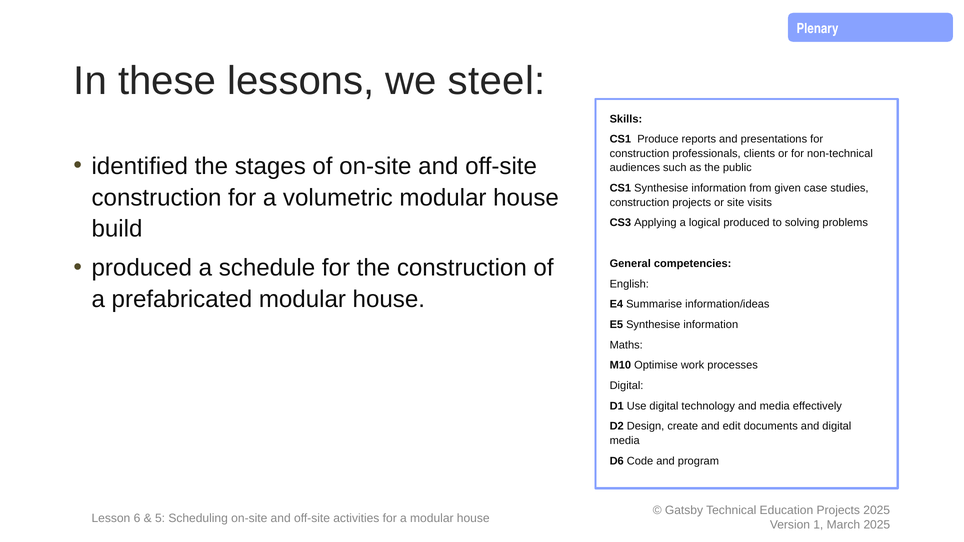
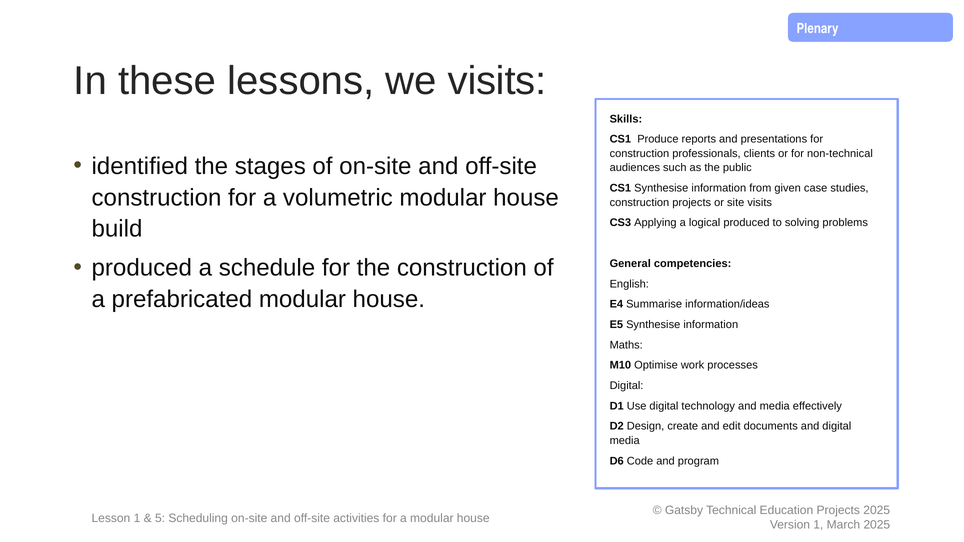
we steel: steel -> visits
Lesson 6: 6 -> 1
